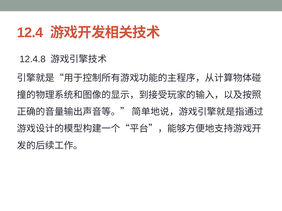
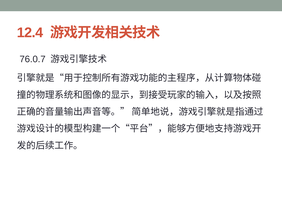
12.4.8: 12.4.8 -> 76.0.7
